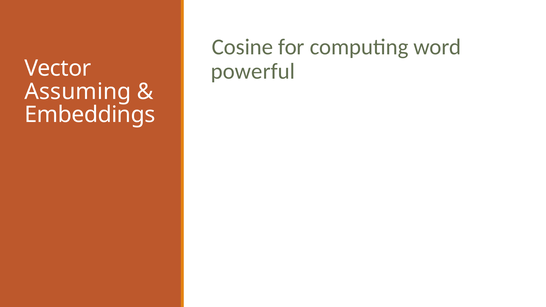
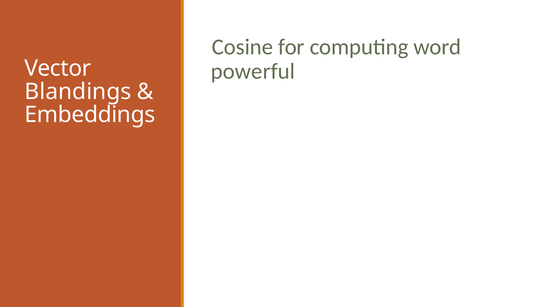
Assuming: Assuming -> Blandings
